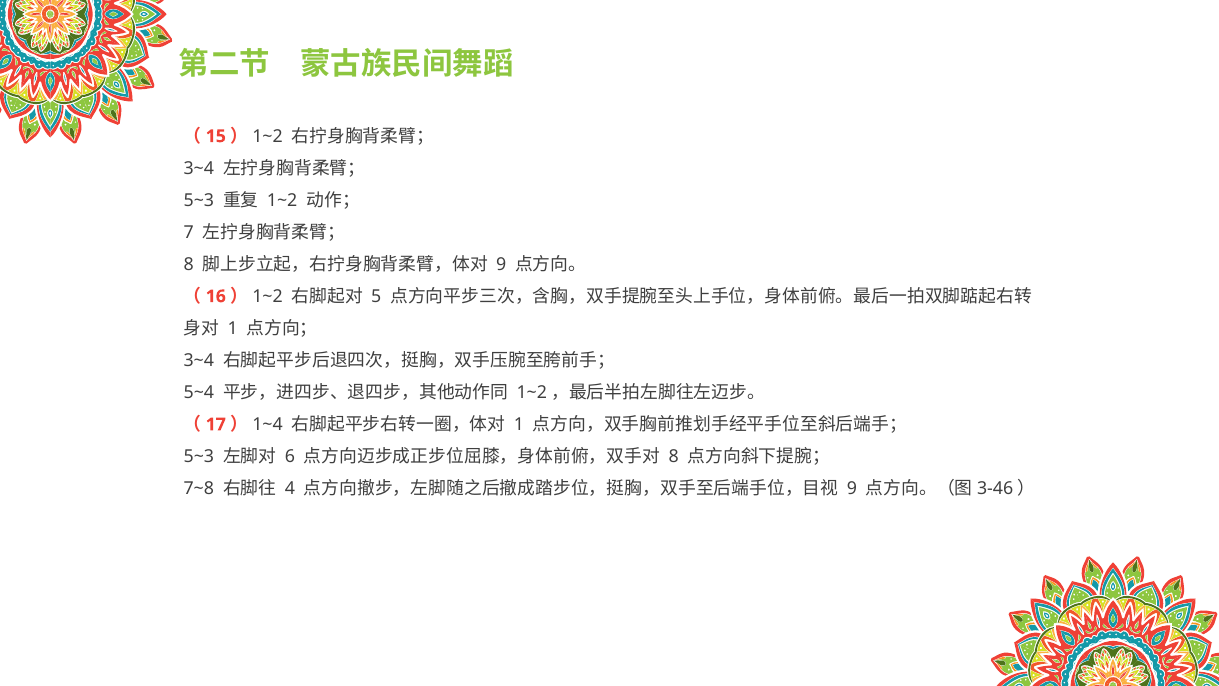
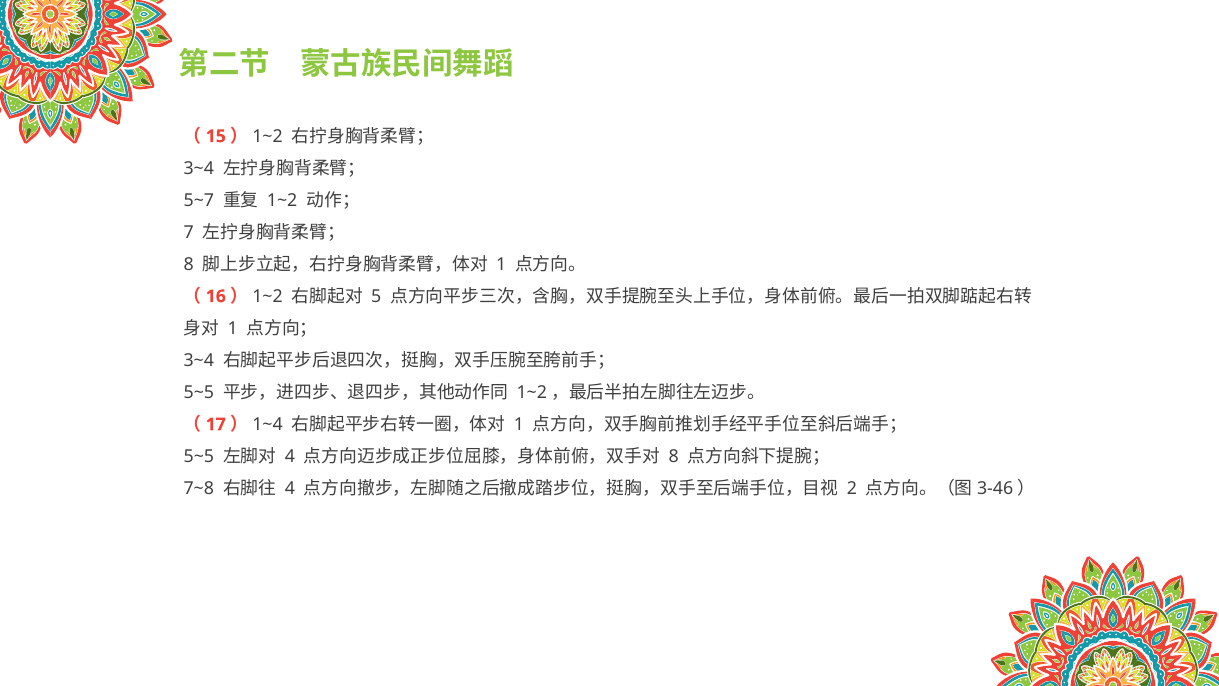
5~3 at (199, 200): 5~3 -> 5~7
9 at (501, 264): 9 -> 1
5~4 at (199, 392): 5~4 -> 5~5
5~3 at (199, 456): 5~3 -> 5~5
6 at (290, 456): 6 -> 4
9 at (852, 488): 9 -> 2
